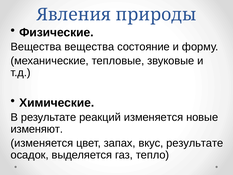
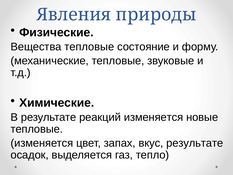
Вещества вещества: вещества -> тепловые
изменяют at (37, 129): изменяют -> тепловые
